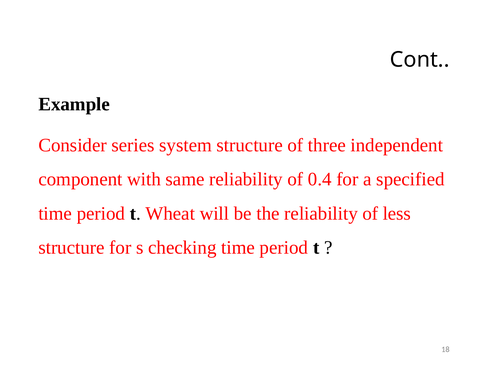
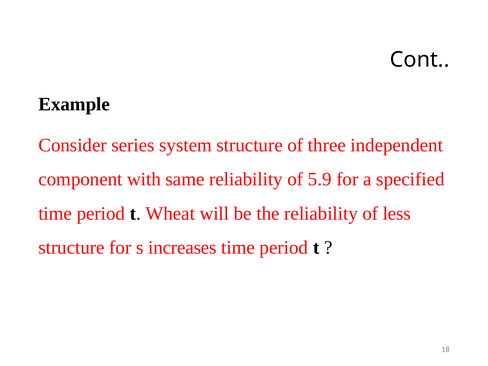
0.4: 0.4 -> 5.9
checking: checking -> increases
